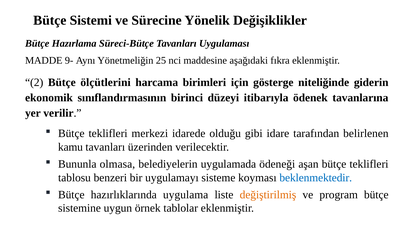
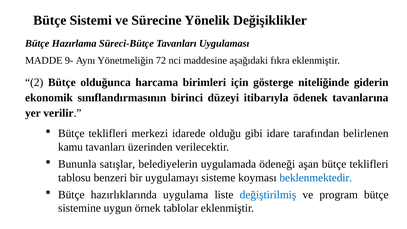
25: 25 -> 72
ölçütlerini: ölçütlerini -> olduğunca
olmasa: olmasa -> satışlar
değiştirilmiş colour: orange -> blue
